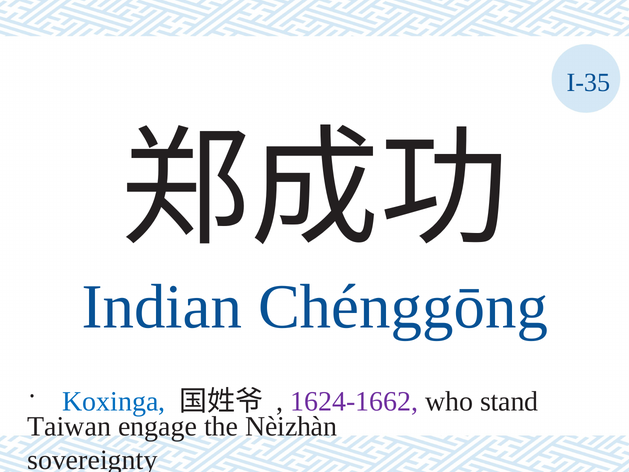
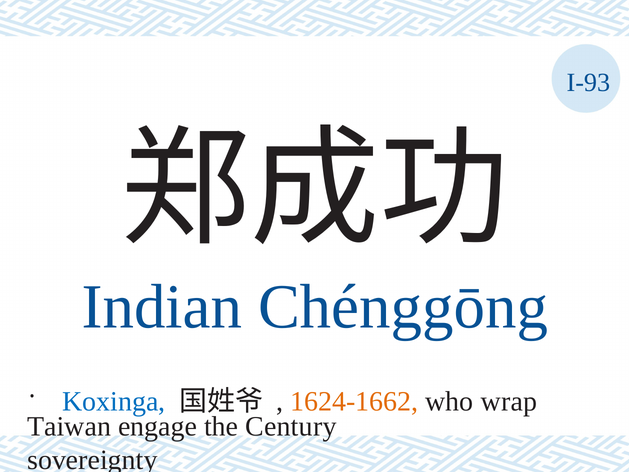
I-35: I-35 -> I-93
1624-1662 colour: purple -> orange
stand: stand -> wrap
Nèizhàn: Nèizhàn -> Century
